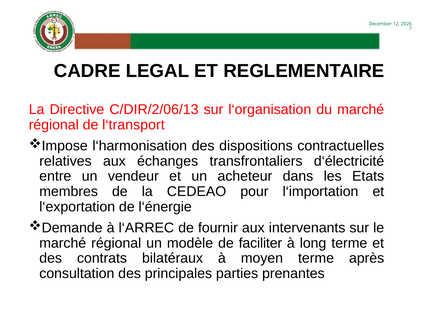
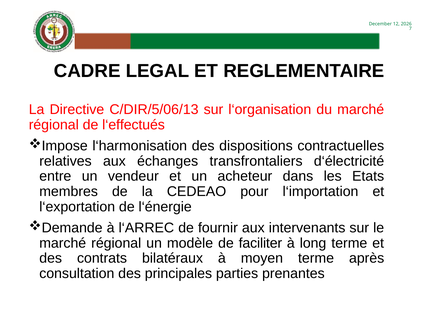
C/DIR/2/06/13: C/DIR/2/06/13 -> C/DIR/5/06/13
l‘transport: l‘transport -> l‘effectués
